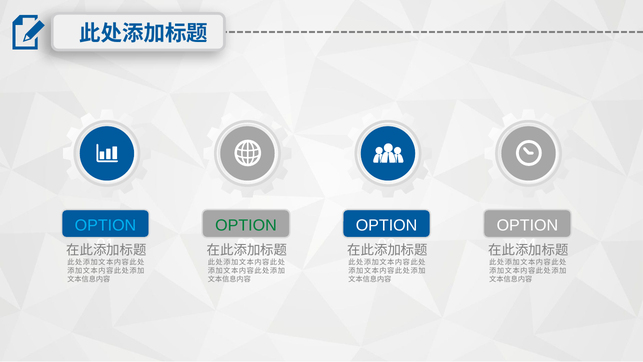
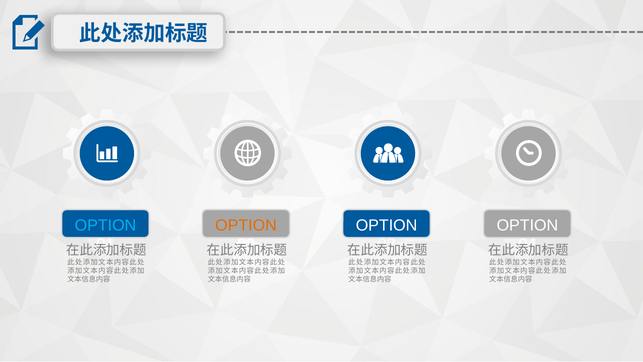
OPTION at (246, 225) colour: green -> orange
